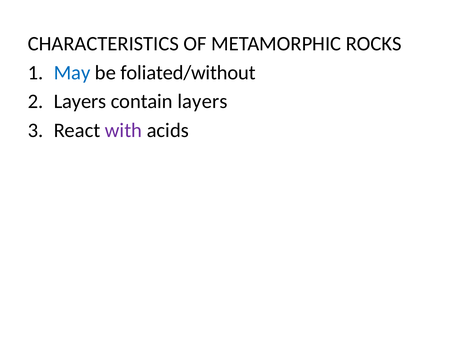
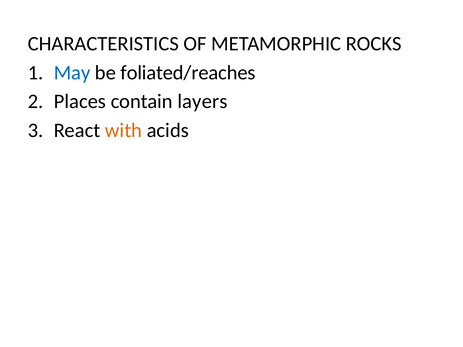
foliated/without: foliated/without -> foliated/reaches
Layers at (80, 102): Layers -> Places
with colour: purple -> orange
